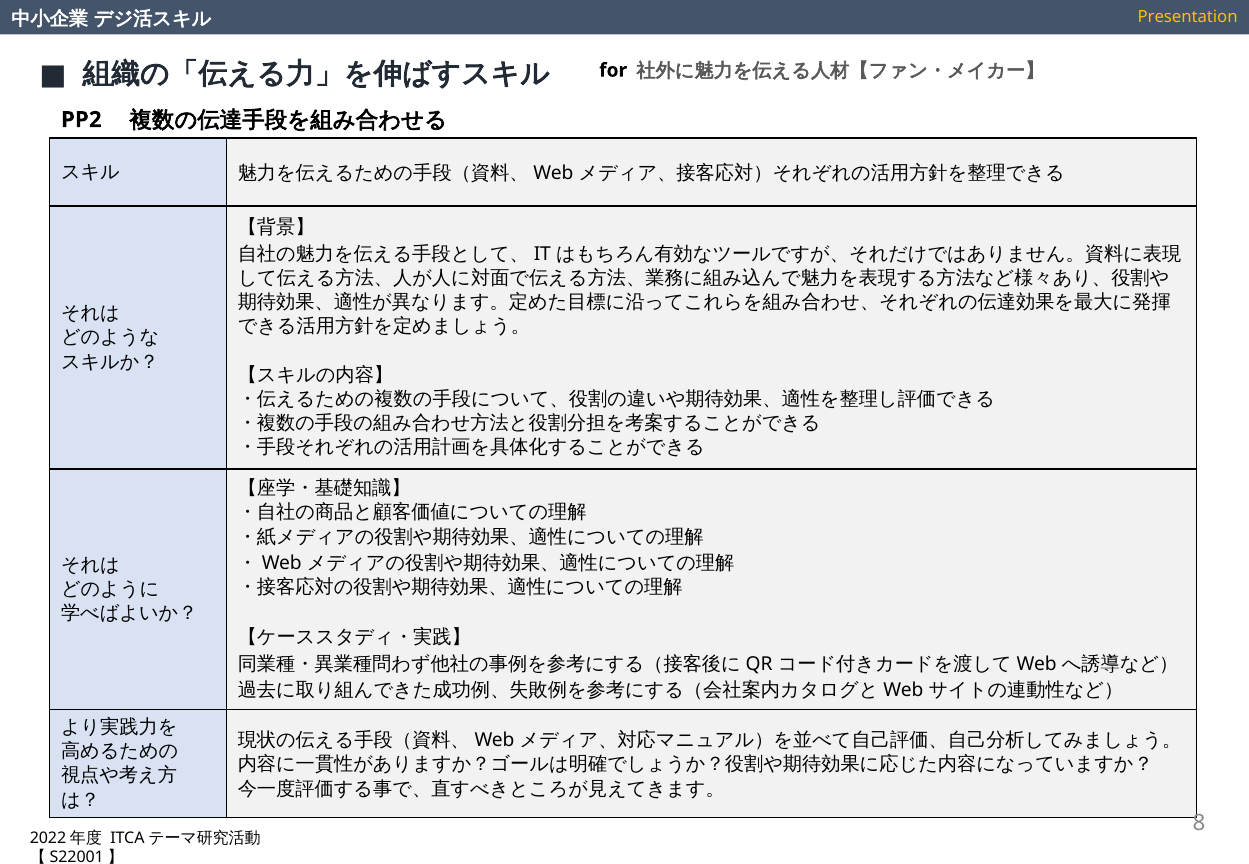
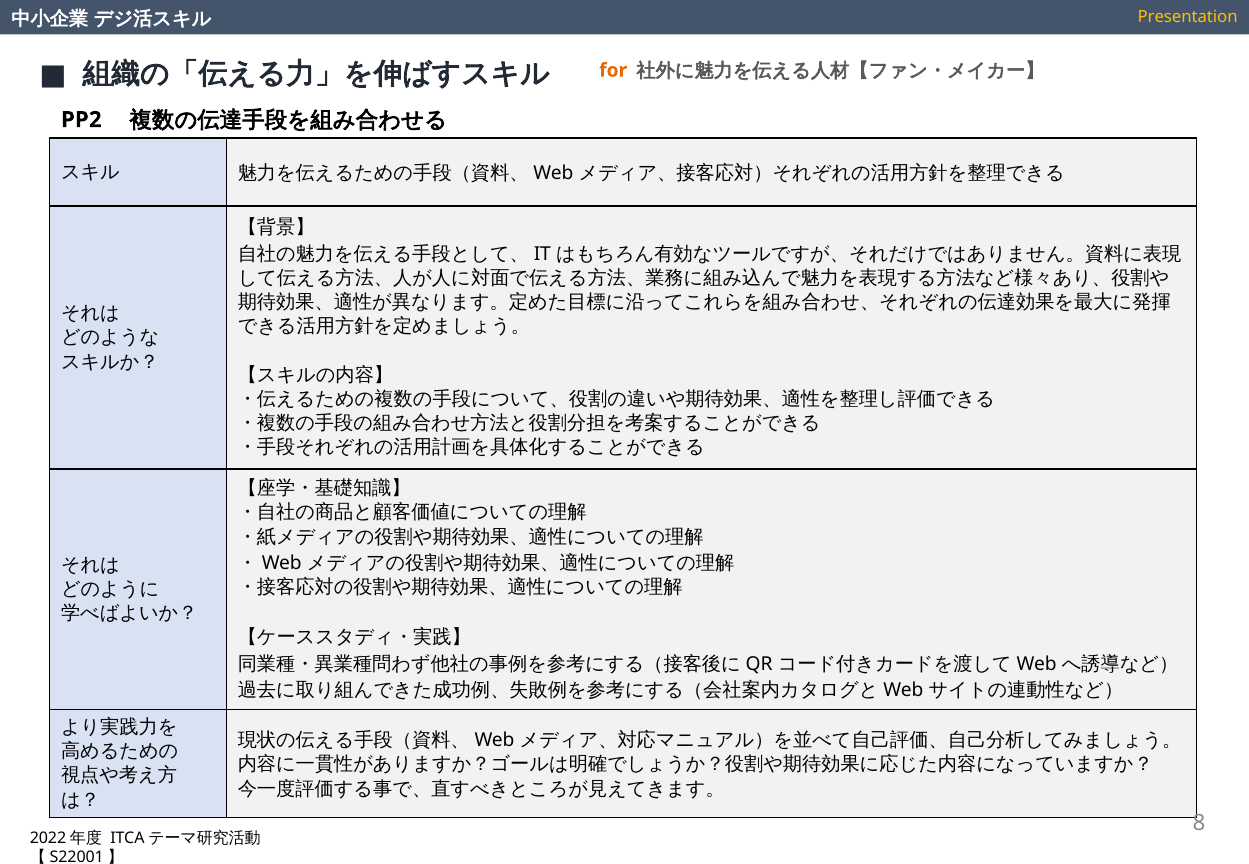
for colour: black -> orange
